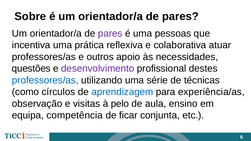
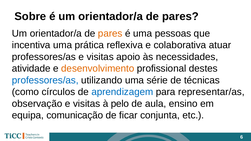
pares at (110, 33) colour: purple -> orange
professores/as e outros: outros -> visitas
questões: questões -> atividade
desenvolvimento colour: purple -> orange
experiência/as: experiência/as -> representar/as
competência: competência -> comunicação
